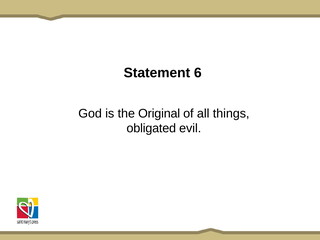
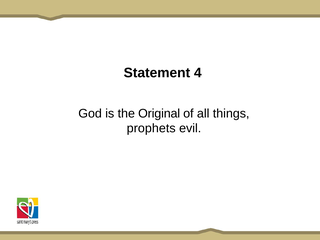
6: 6 -> 4
obligated: obligated -> prophets
